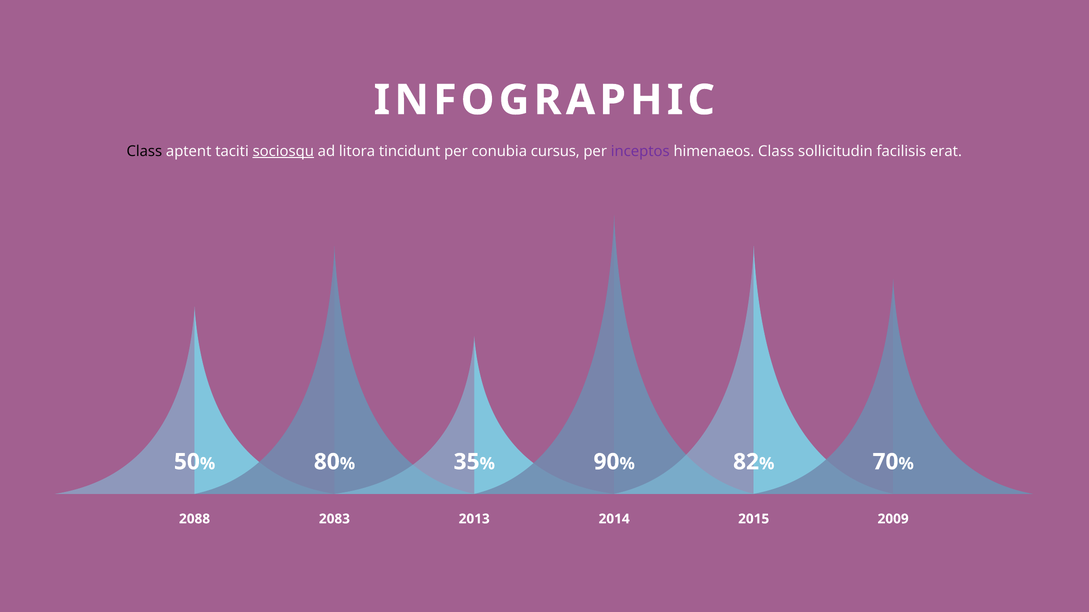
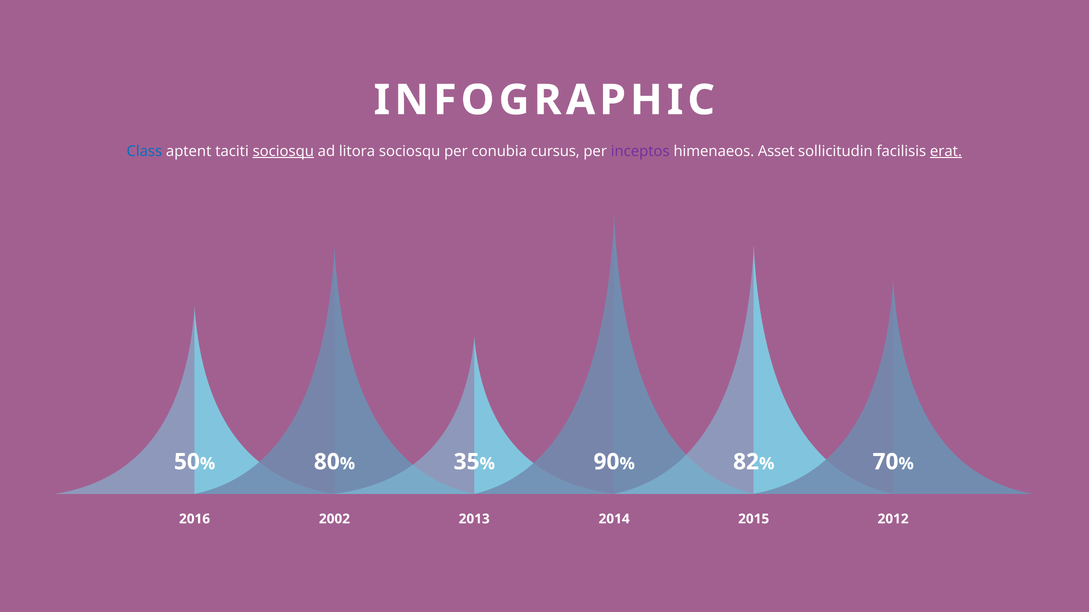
Class at (144, 151) colour: black -> blue
litora tincidunt: tincidunt -> sociosqu
himenaeos Class: Class -> Asset
erat underline: none -> present
2088: 2088 -> 2016
2083: 2083 -> 2002
2009: 2009 -> 2012
